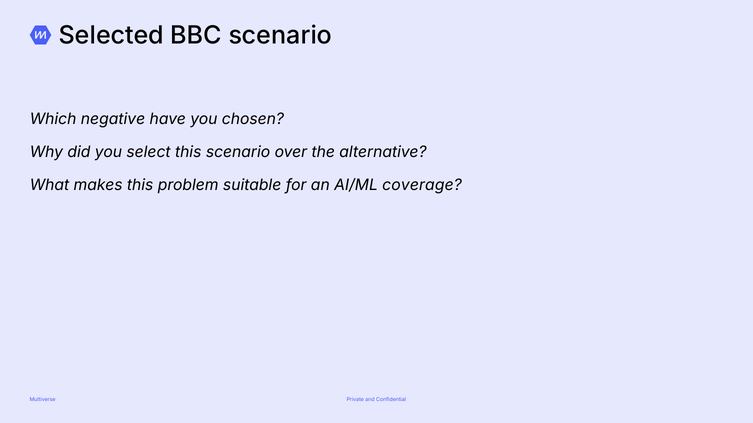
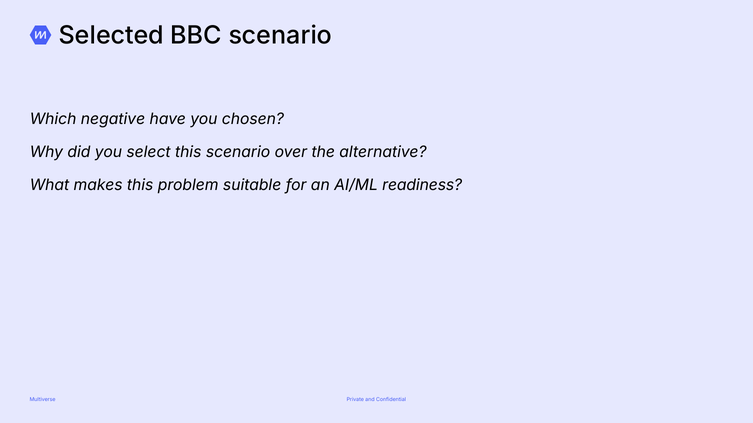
coverage: coverage -> readiness
